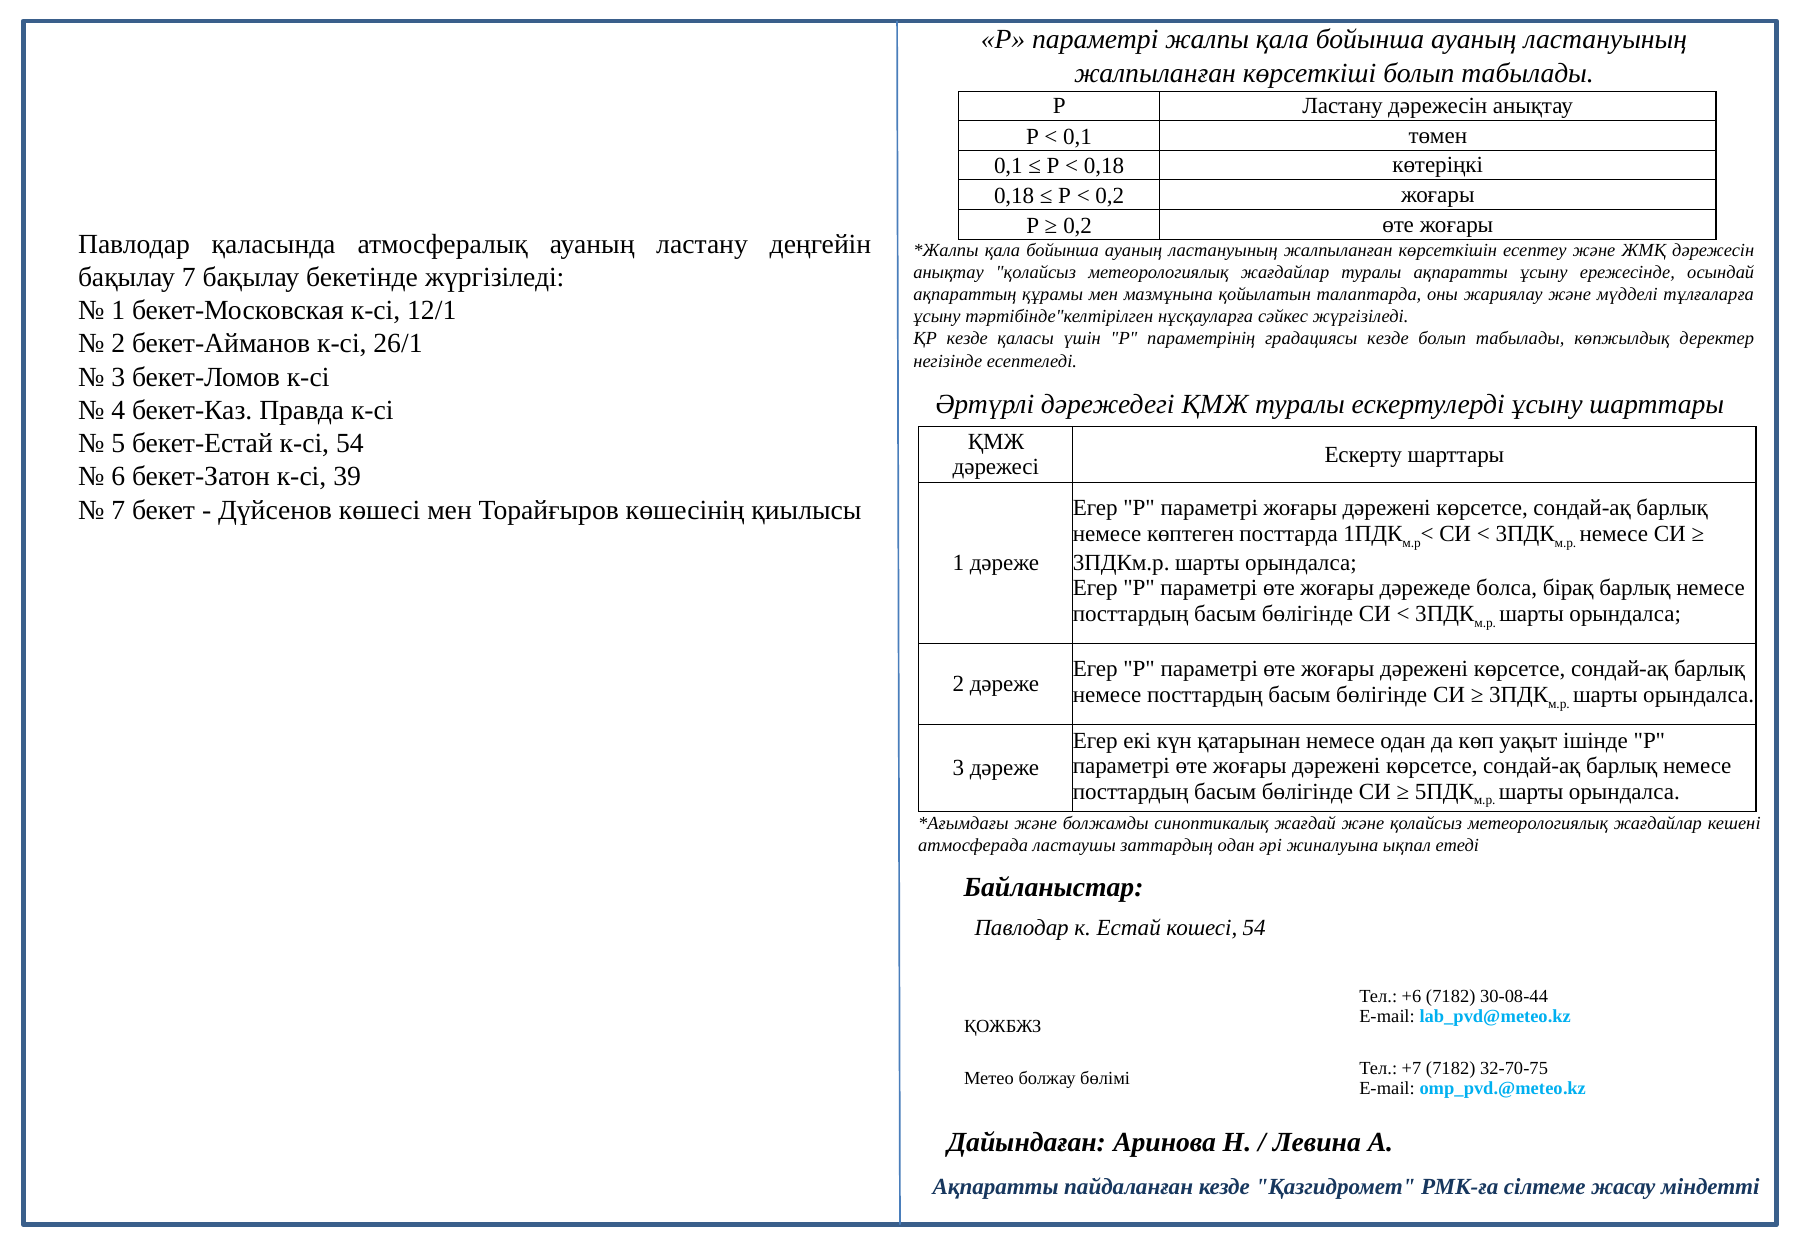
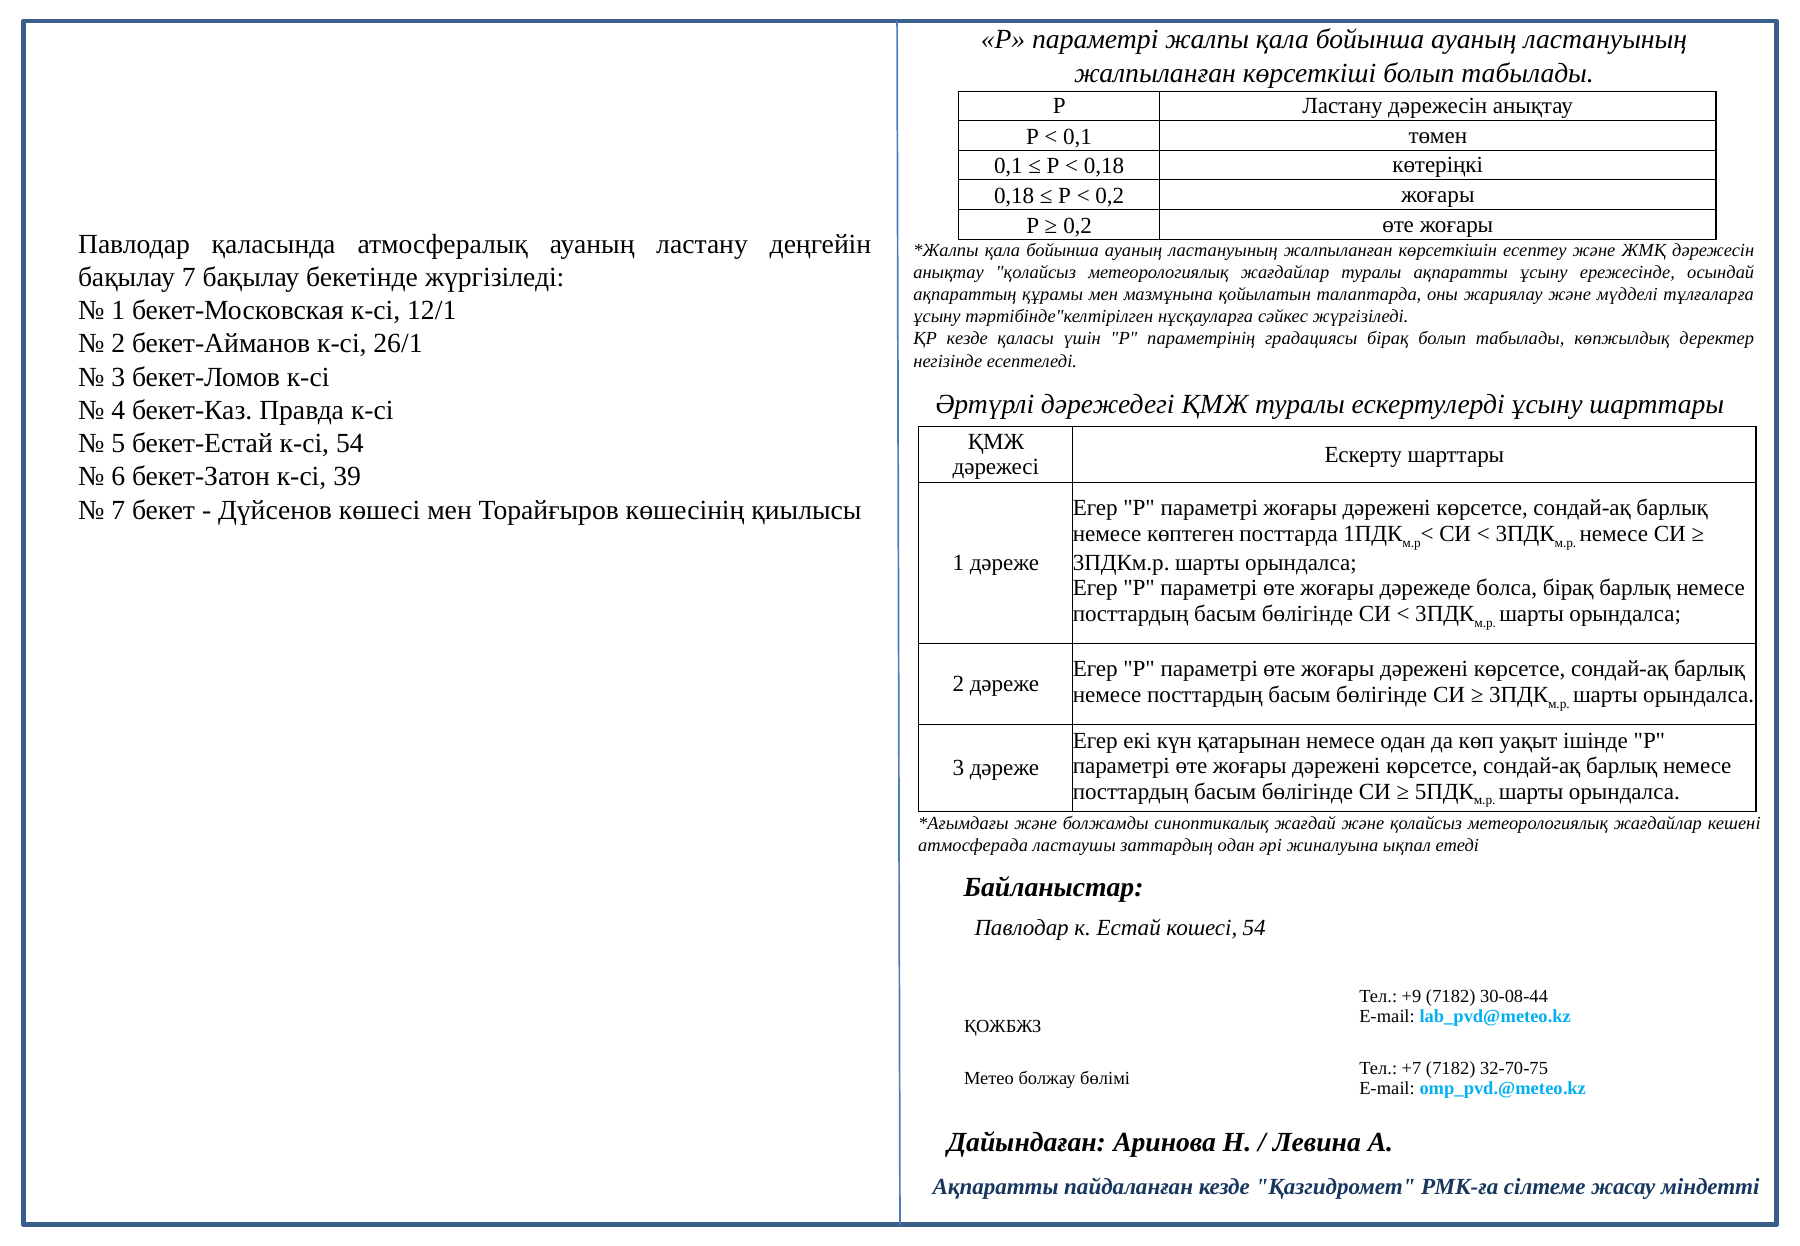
градациясы кезде: кезде -> бірақ
+6: +6 -> +9
